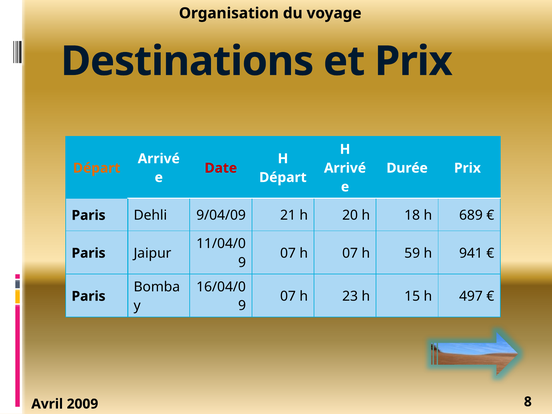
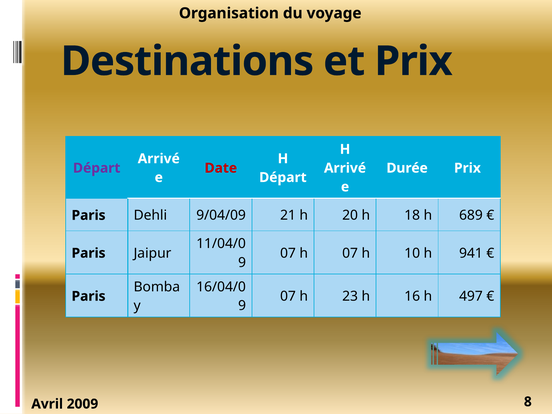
Départ at (97, 168) colour: orange -> purple
59: 59 -> 10
15: 15 -> 16
